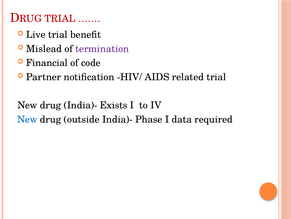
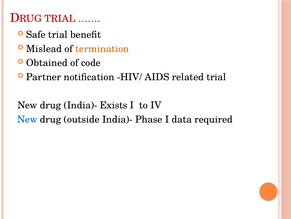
Live: Live -> Safe
termination colour: purple -> orange
Financial: Financial -> Obtained
